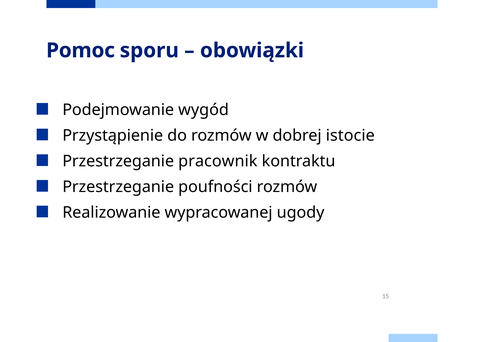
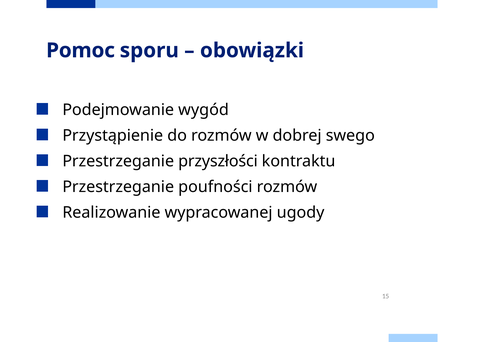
istocie: istocie -> swego
pracownik: pracownik -> przyszłości
